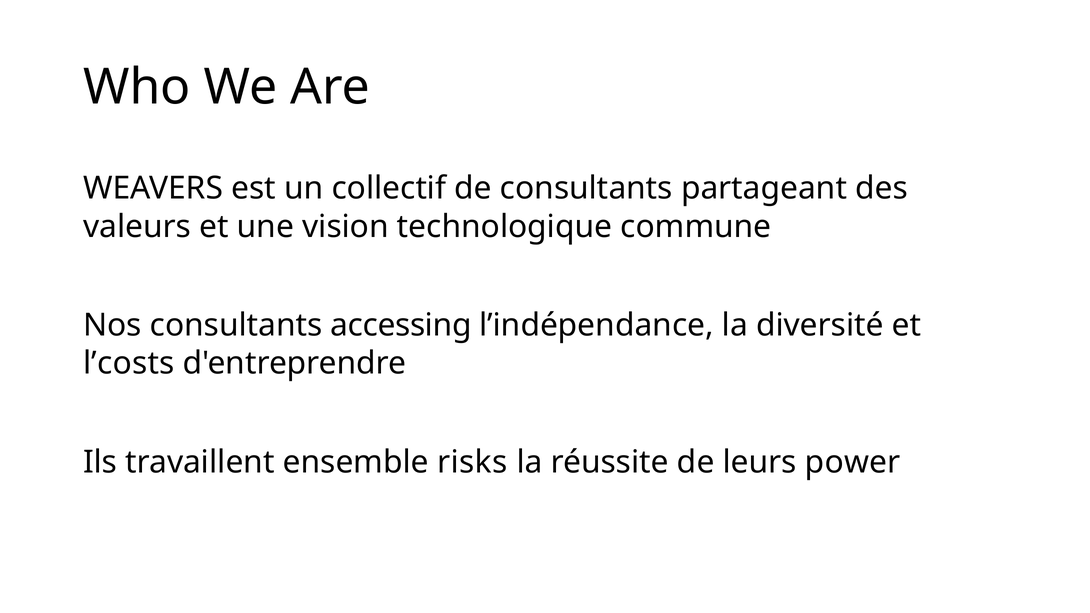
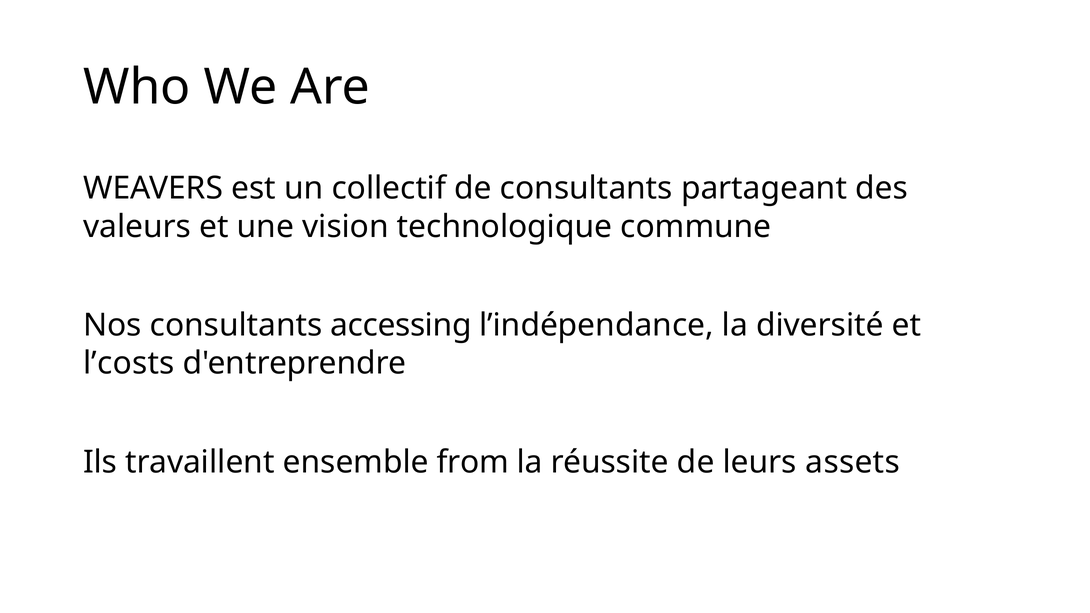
risks: risks -> from
power: power -> assets
